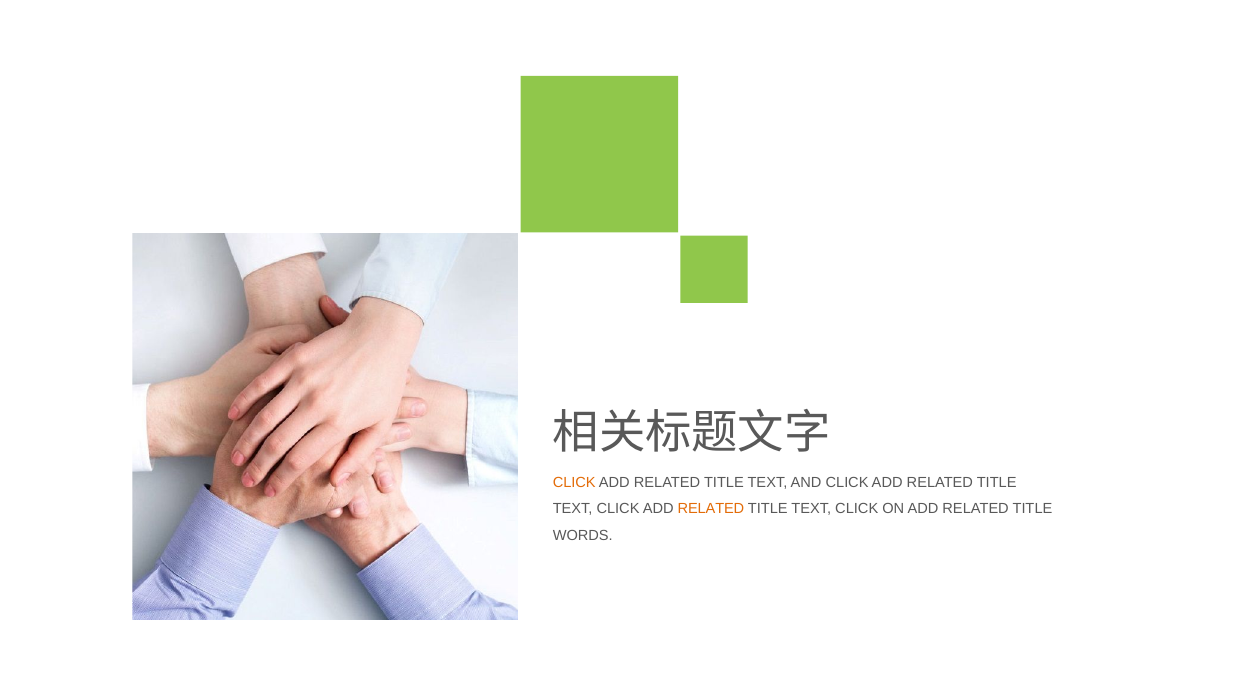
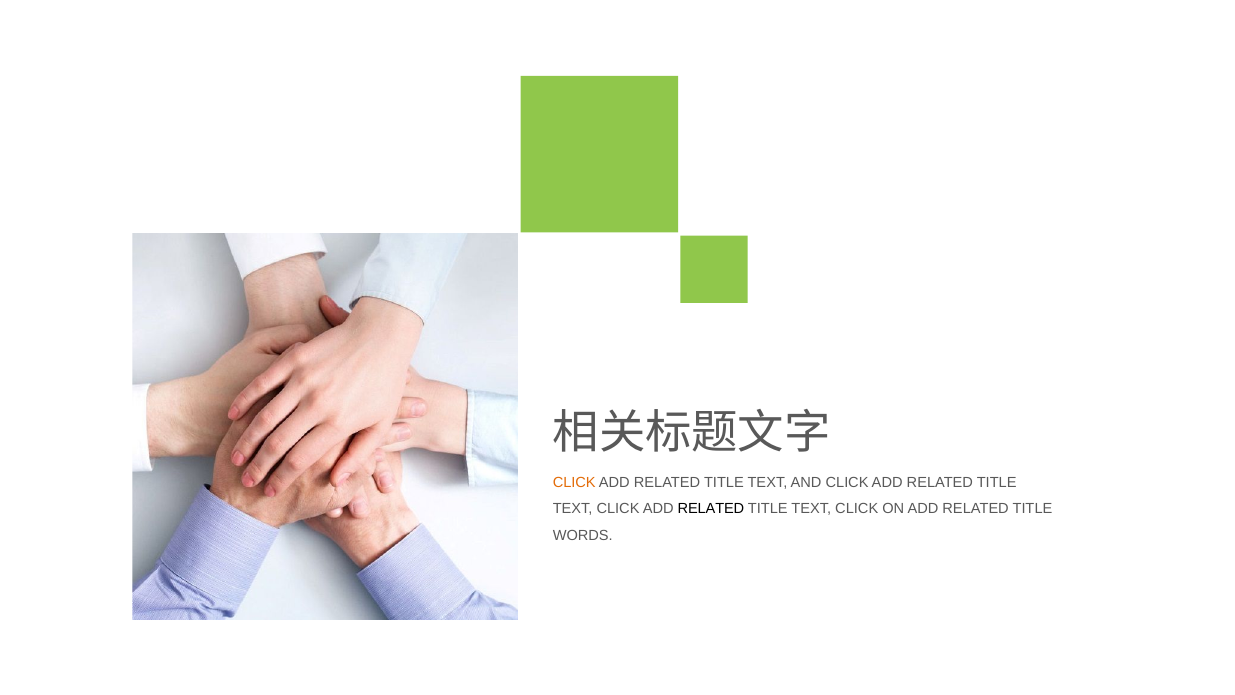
RELATED at (711, 509) colour: orange -> black
